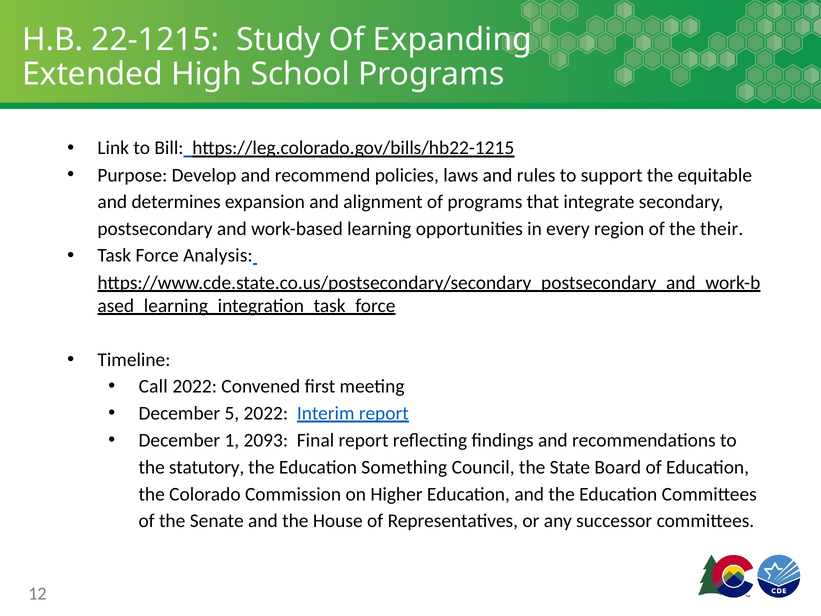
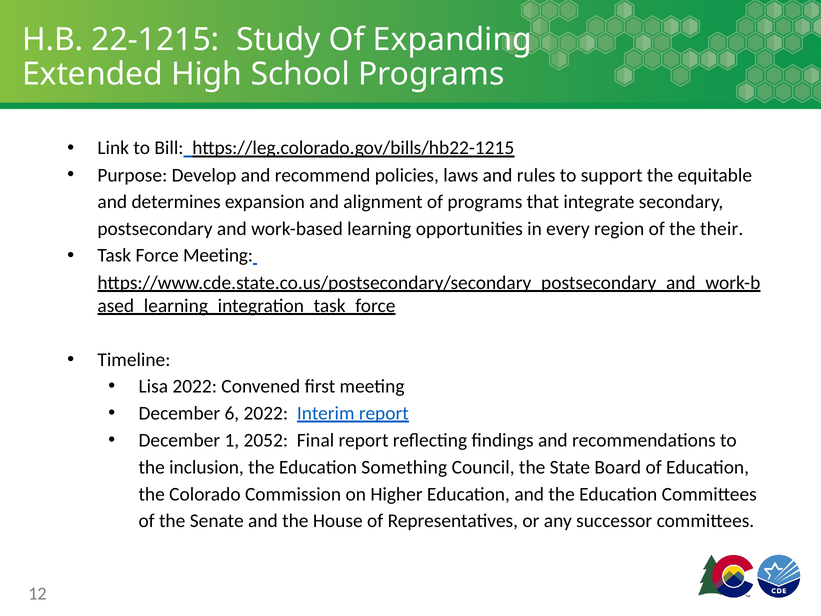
Force Analysis: Analysis -> Meeting
Call: Call -> Lisa
5: 5 -> 6
2093: 2093 -> 2052
statutory: statutory -> inclusion
